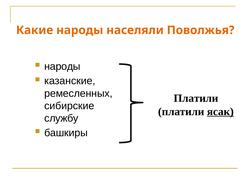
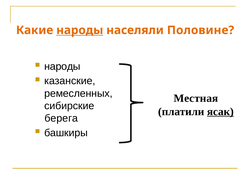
народы at (80, 30) underline: none -> present
Поволжья: Поволжья -> Половине
Платили at (196, 99): Платили -> Местная
службу: службу -> берега
